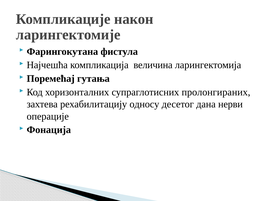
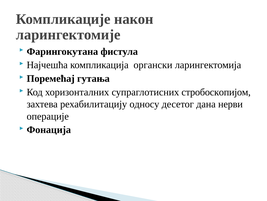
величина: величина -> органски
пролонгираних: пролонгираних -> стробоскопијом
